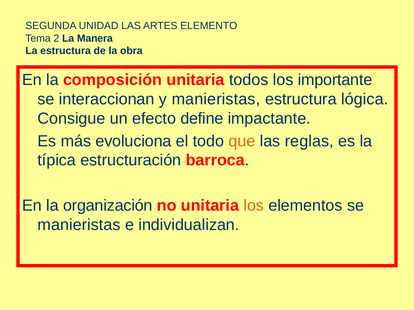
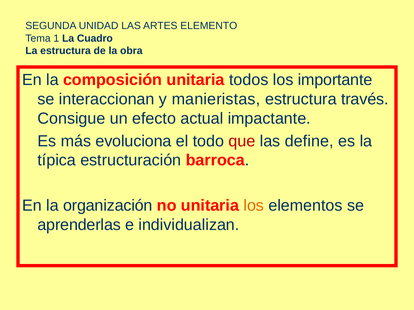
2: 2 -> 1
Manera: Manera -> Cuadro
lógica: lógica -> través
define: define -> actual
que colour: orange -> red
reglas: reglas -> define
manieristas at (79, 225): manieristas -> aprenderlas
